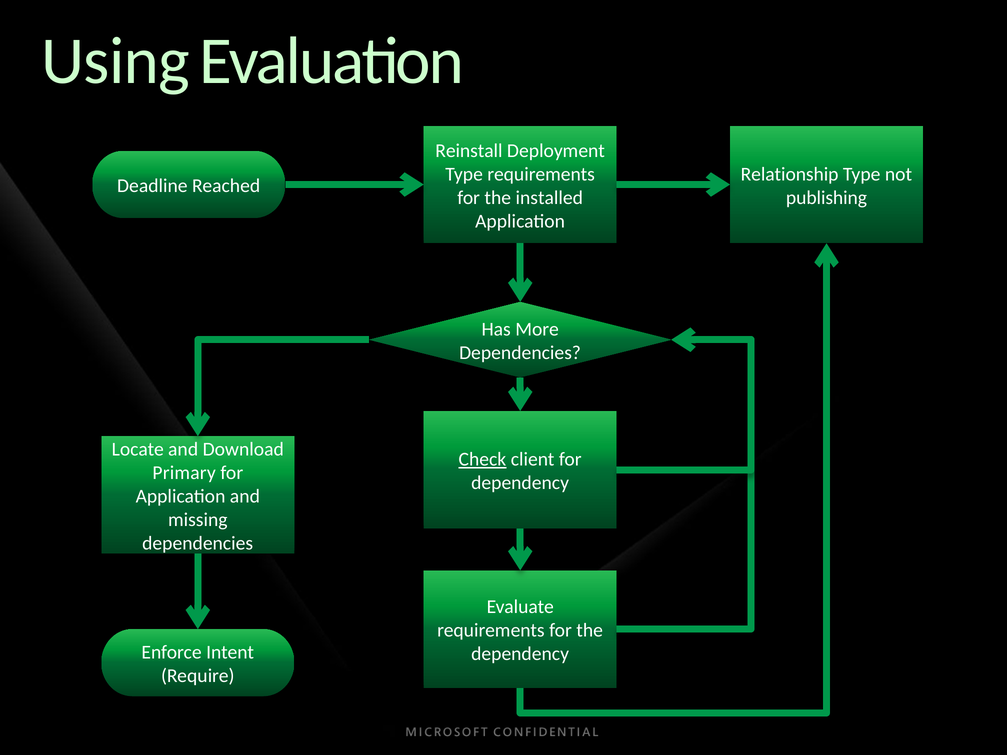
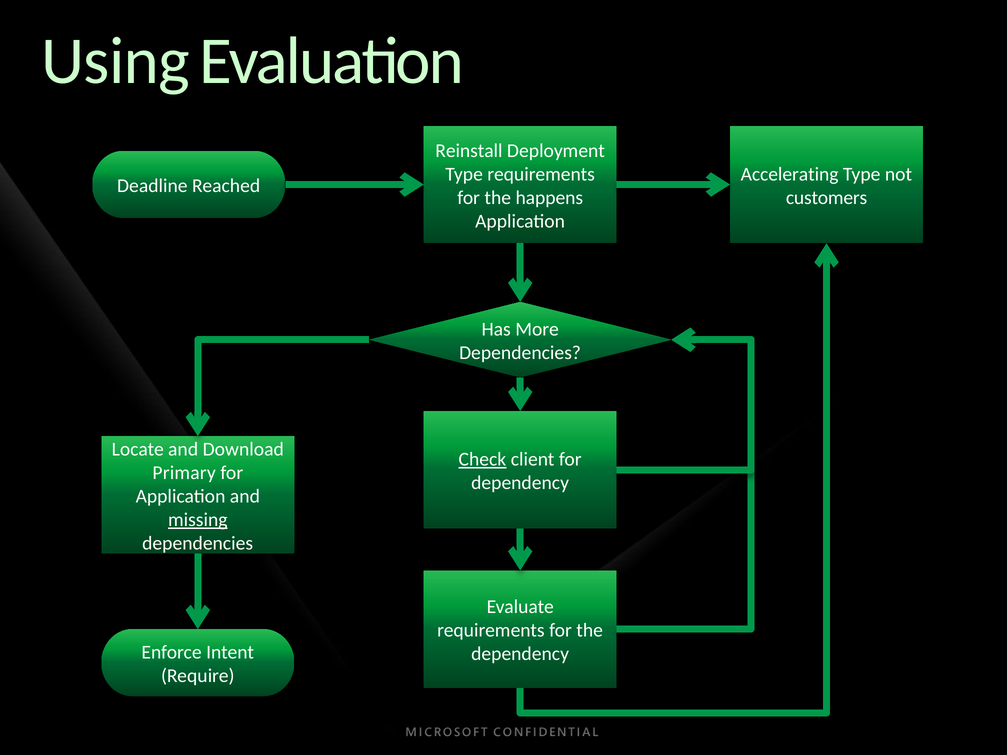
Relationship: Relationship -> Accelerating
installed: installed -> happens
publishing: publishing -> customers
missing underline: none -> present
